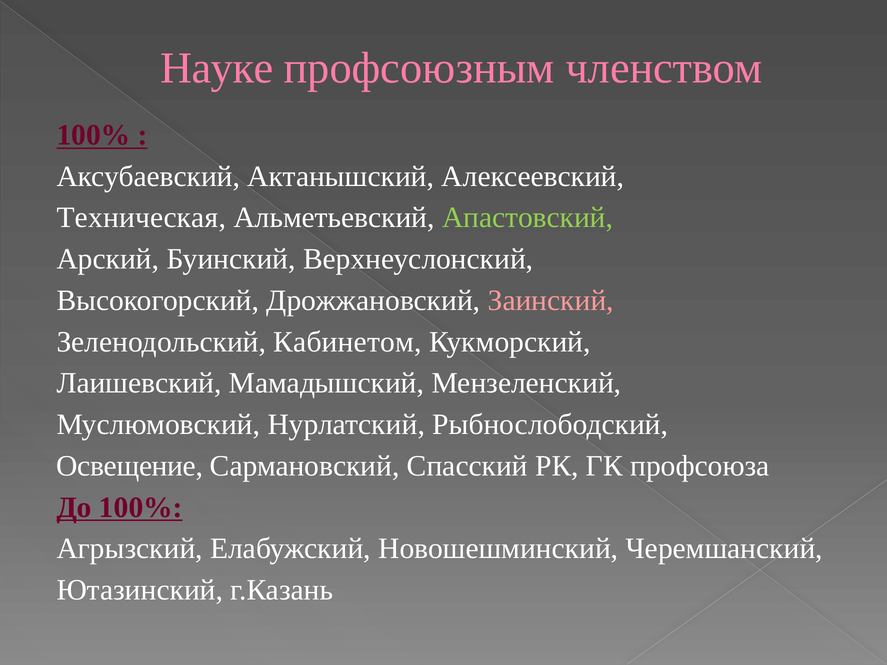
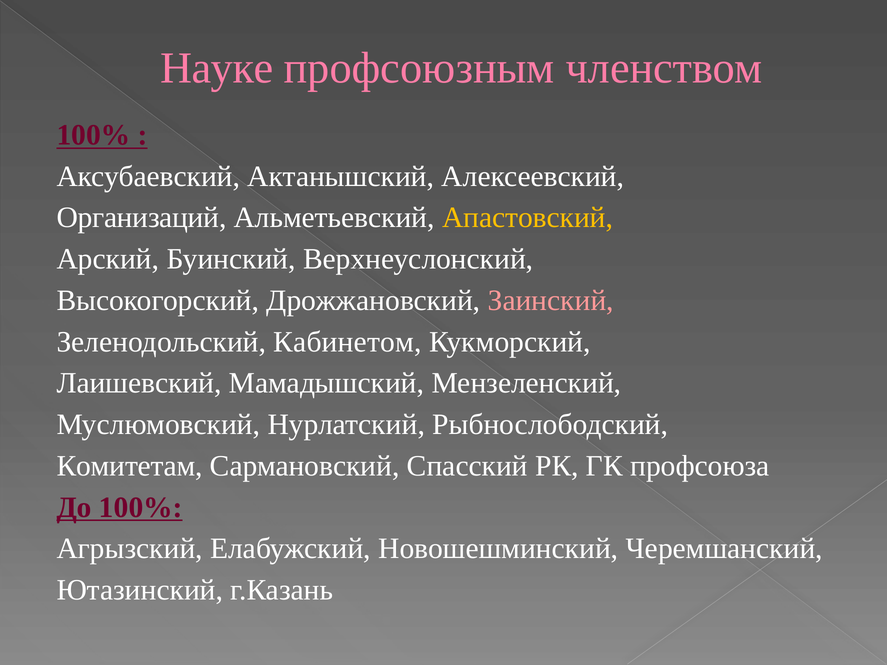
Техническая: Техническая -> Организаций
Апастовский colour: light green -> yellow
Освещение: Освещение -> Комитетам
